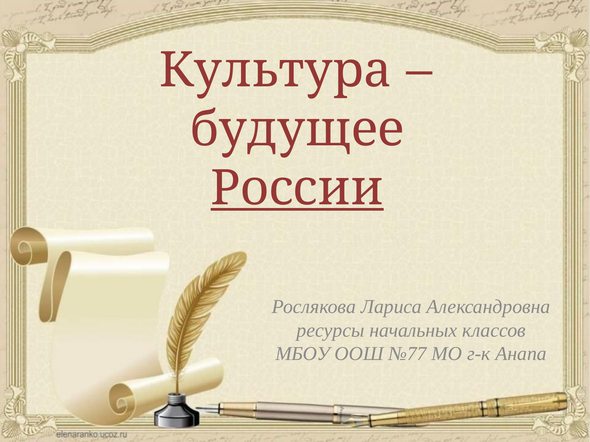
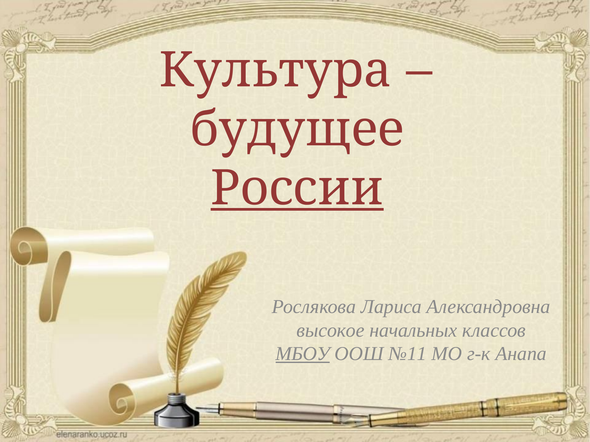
ресурсы: ресурсы -> высокое
МБОУ underline: none -> present
№77: №77 -> №11
